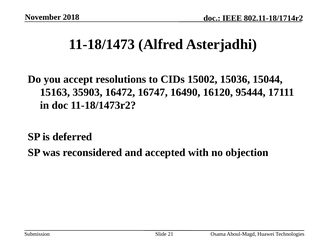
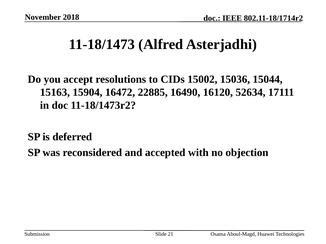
35903: 35903 -> 15904
16747: 16747 -> 22885
95444: 95444 -> 52634
